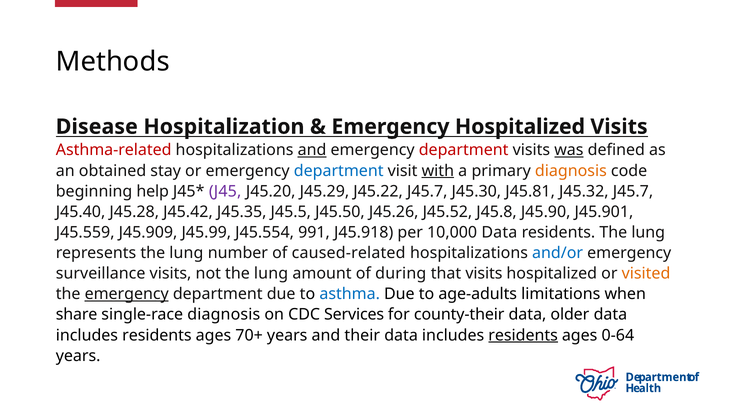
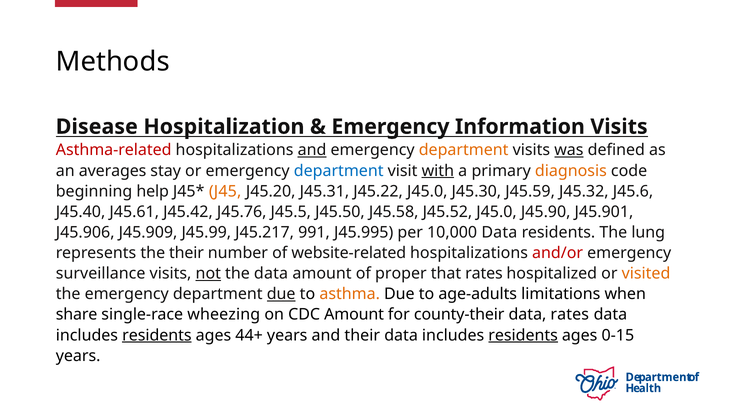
Emergency Hospitalized: Hospitalized -> Information
department at (464, 150) colour: red -> orange
obtained: obtained -> averages
J45 colour: purple -> orange
J45.29: J45.29 -> J45.31
J45.22 J45.7: J45.7 -> J45.0
J45.81: J45.81 -> J45.59
J45.32 J45.7: J45.7 -> J45.6
J45.28: J45.28 -> J45.61
J45.35: J45.35 -> J45.76
J45.26: J45.26 -> J45.58
J45.52 J45.8: J45.8 -> J45.0
J45.559: J45.559 -> J45.906
J45.554: J45.554 -> J45.217
J45.918: J45.918 -> J45.995
represents the lung: lung -> their
caused-related: caused-related -> website-related
and/or colour: blue -> red
not underline: none -> present
lung at (271, 273): lung -> data
during: during -> proper
that visits: visits -> rates
emergency at (127, 294) underline: present -> none
due at (281, 294) underline: none -> present
asthma colour: blue -> orange
single-race diagnosis: diagnosis -> wheezing
CDC Services: Services -> Amount
data older: older -> rates
residents at (157, 335) underline: none -> present
70+: 70+ -> 44+
0-64: 0-64 -> 0-15
